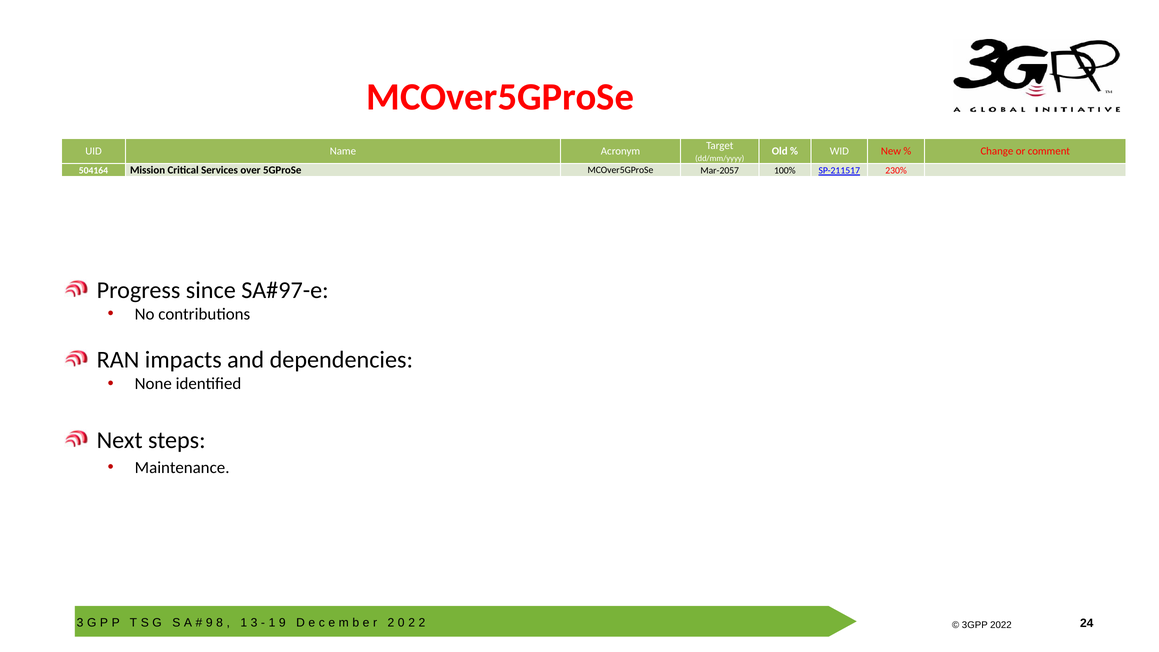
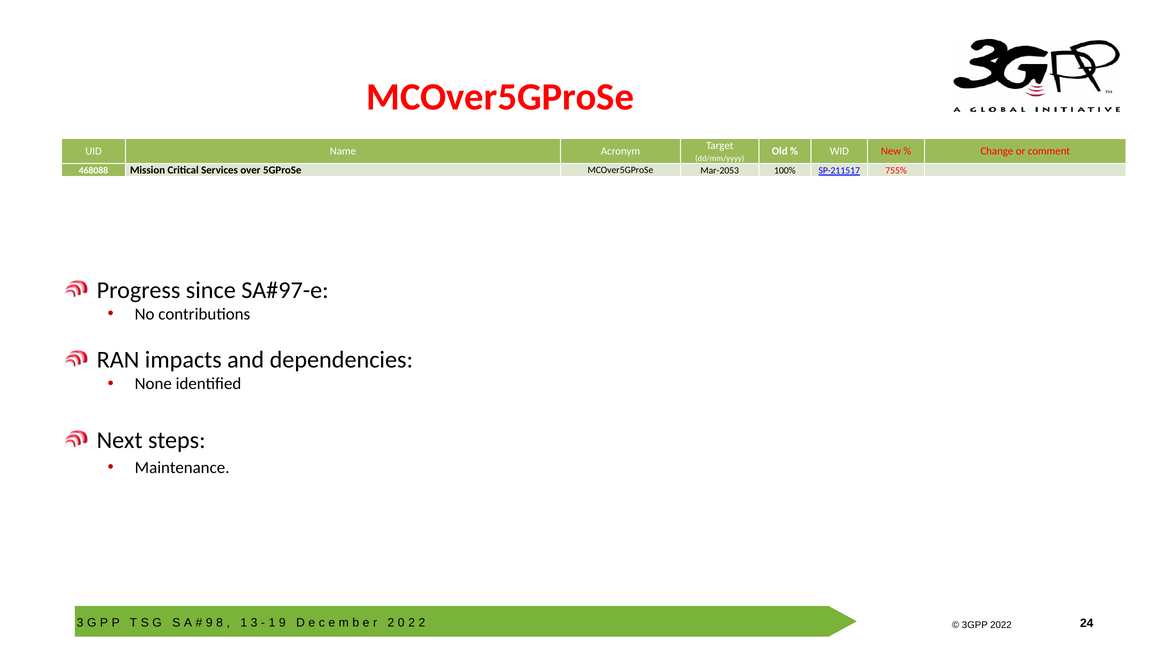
504164: 504164 -> 468088
Mar-2057: Mar-2057 -> Mar-2053
230%: 230% -> 755%
